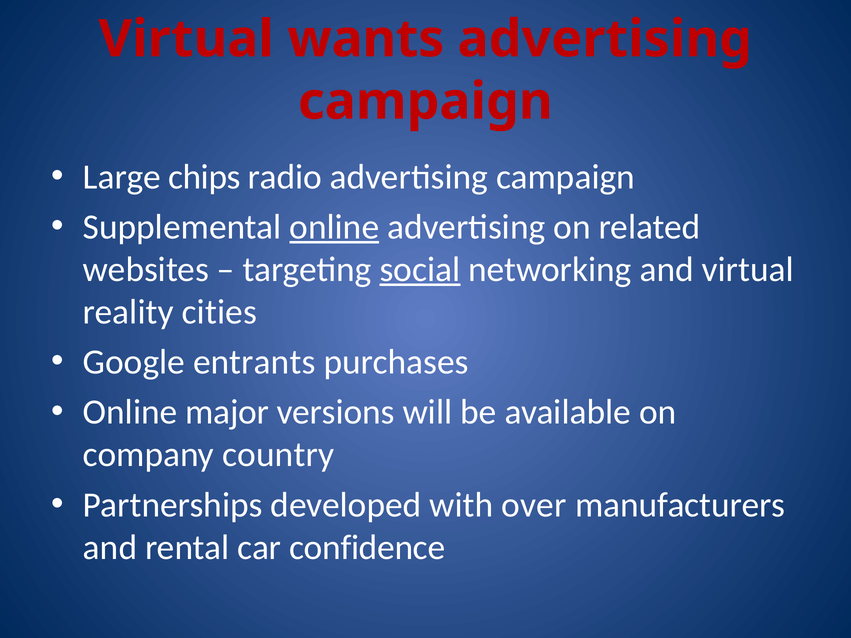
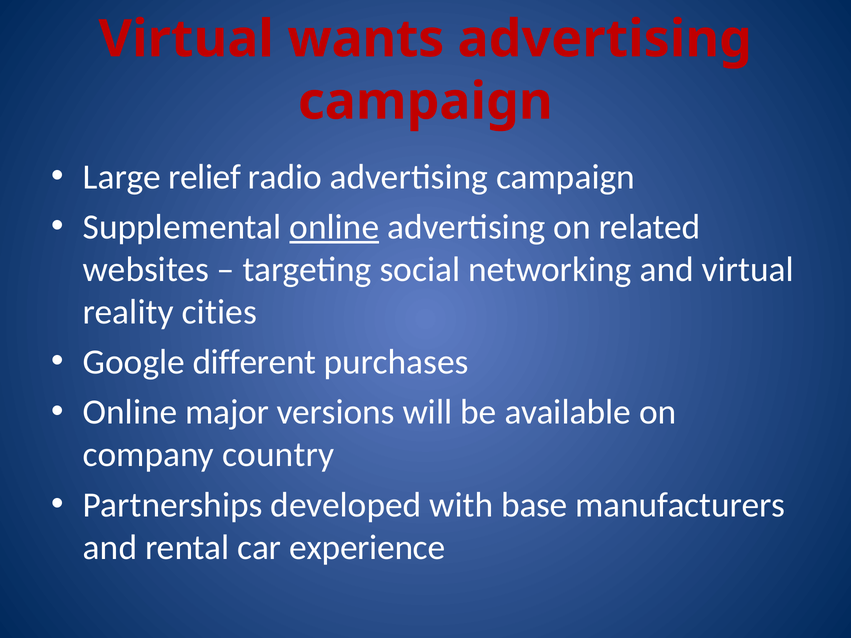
chips: chips -> relief
social underline: present -> none
entrants: entrants -> different
over: over -> base
confidence: confidence -> experience
